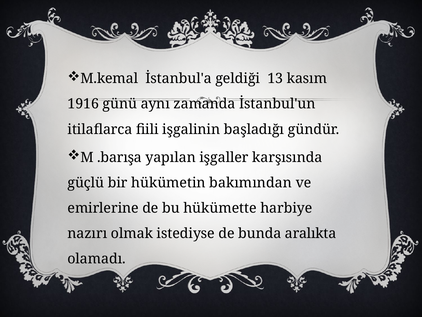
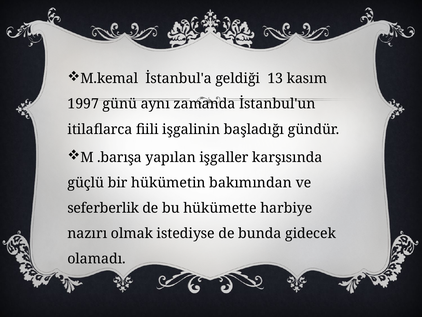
1916: 1916 -> 1997
emirlerine: emirlerine -> seferberlik
aralıkta: aralıkta -> gidecek
